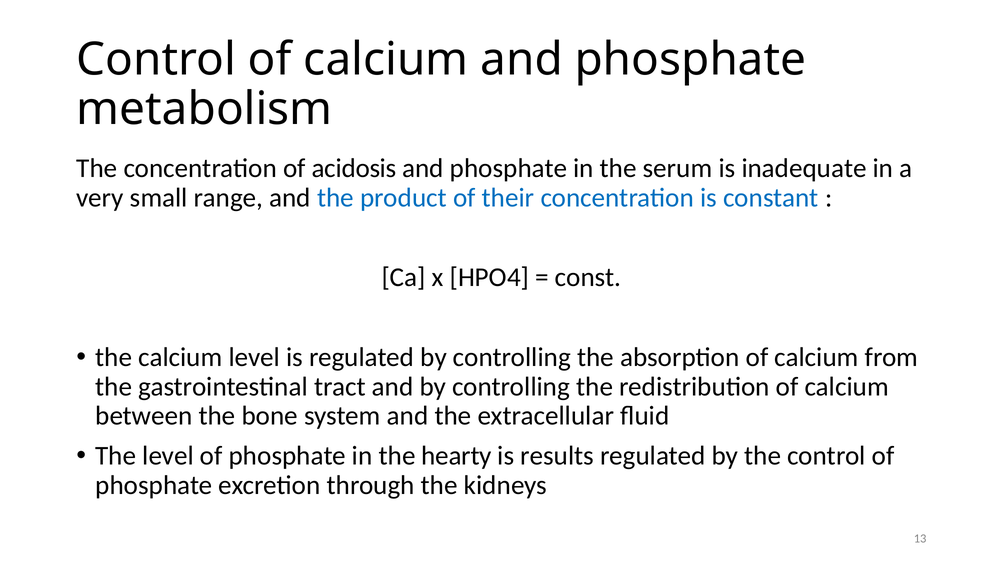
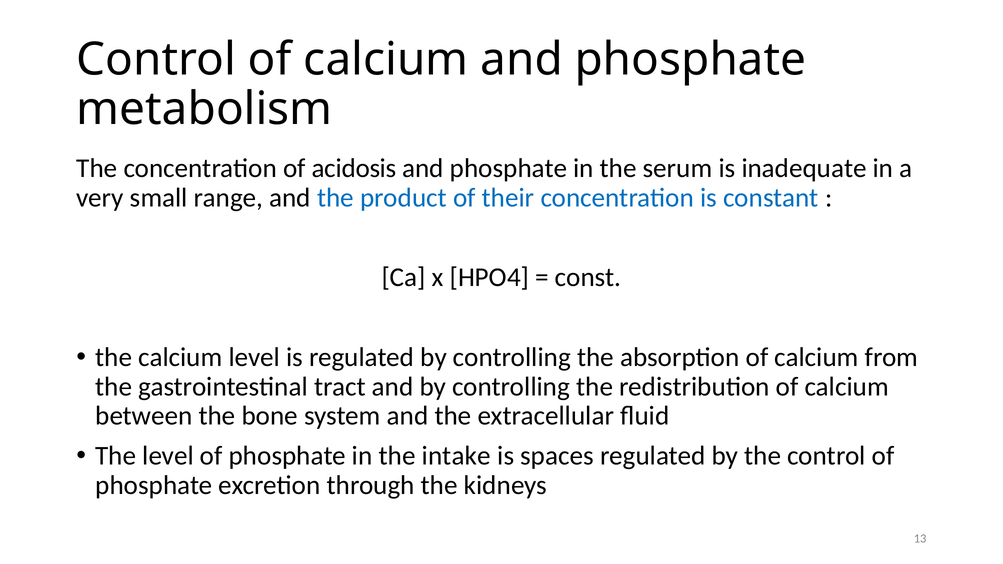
hearty: hearty -> intake
results: results -> spaces
